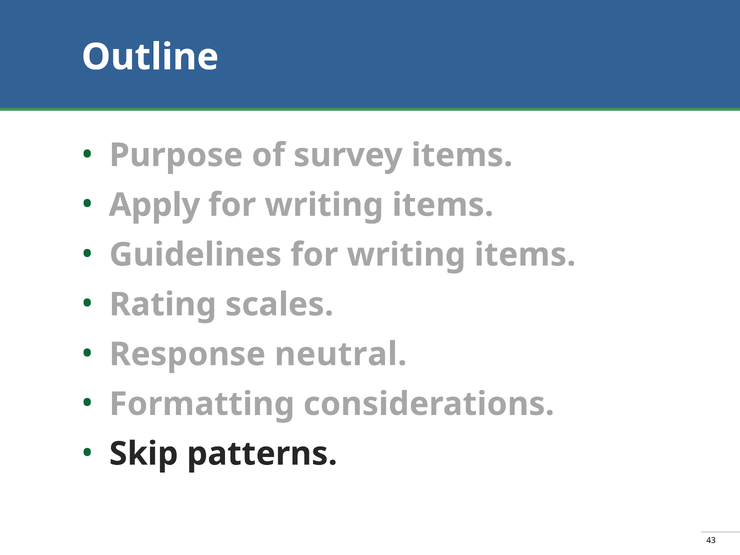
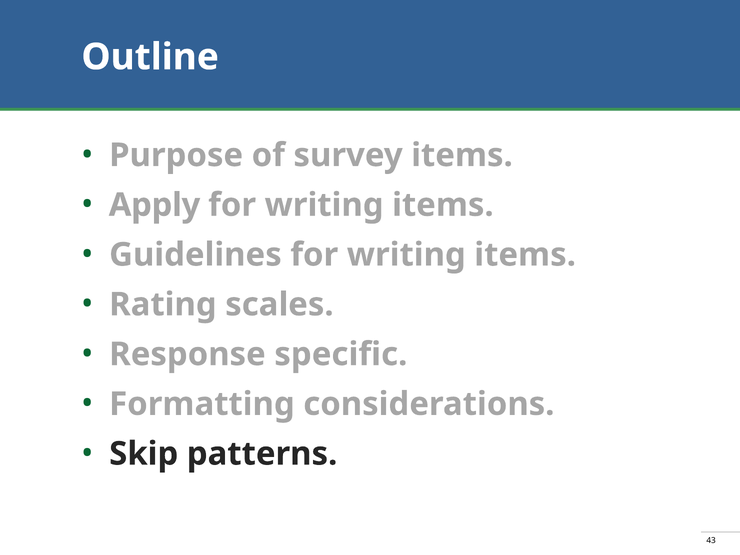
neutral: neutral -> specific
